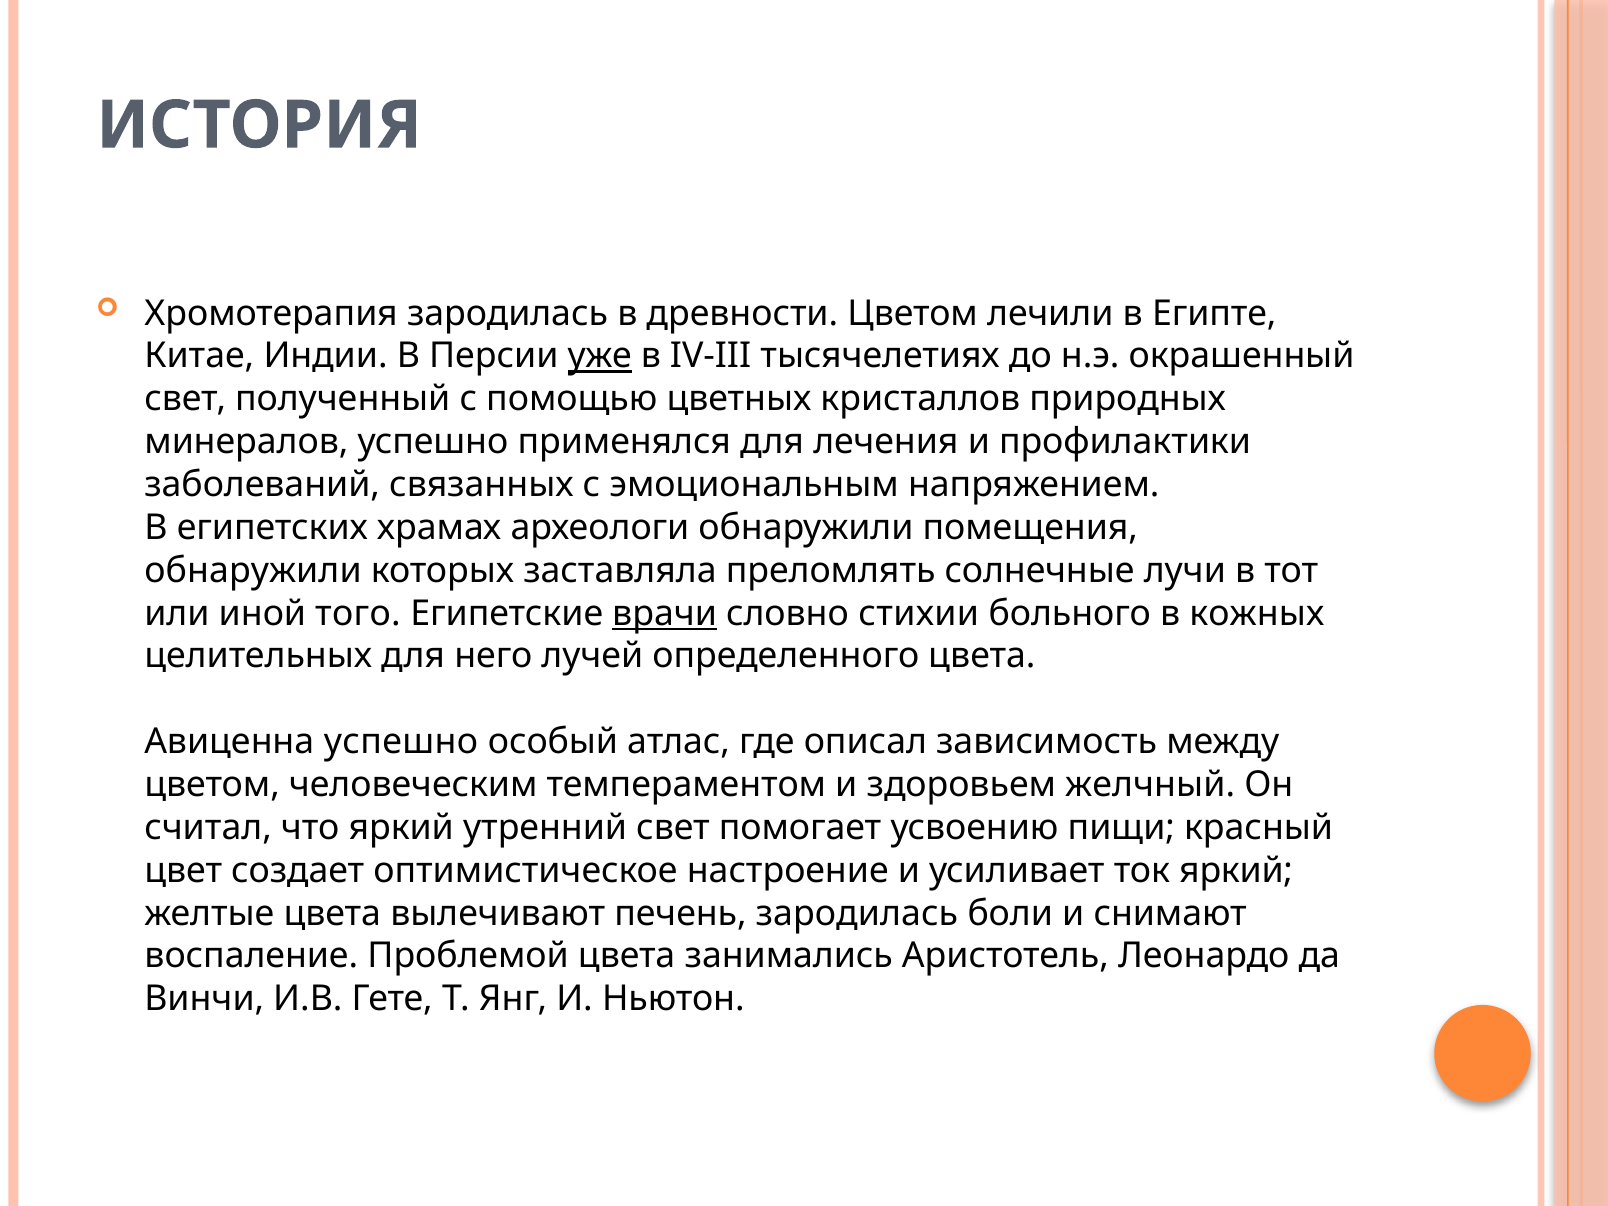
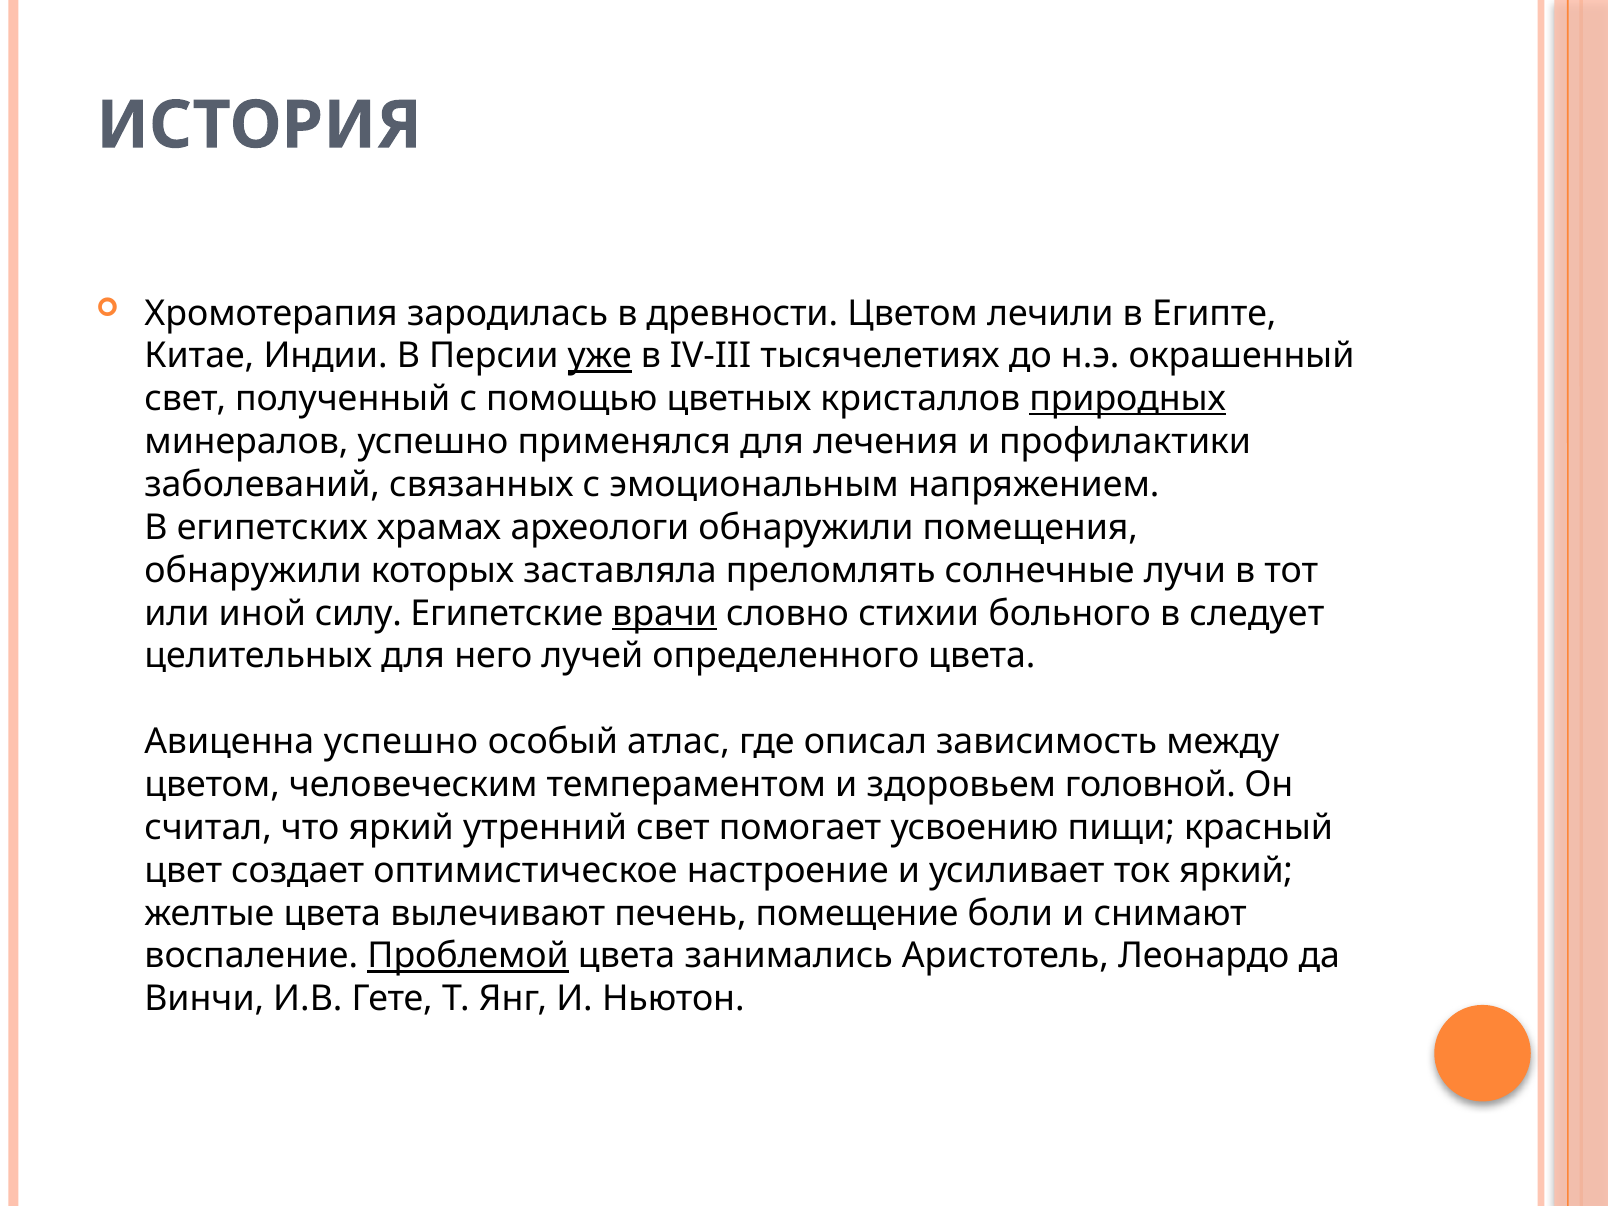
природных underline: none -> present
того: того -> силу
кожных: кожных -> следует
желчный: желчный -> головной
печень зародилась: зародилась -> помещение
Проблемой underline: none -> present
